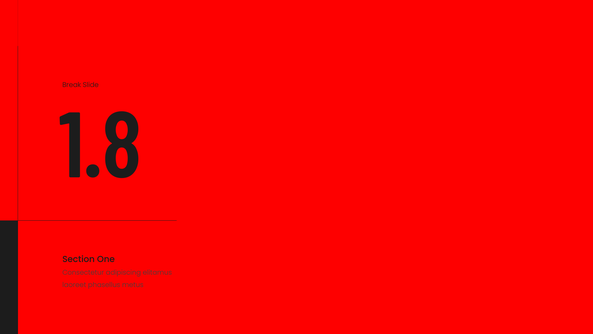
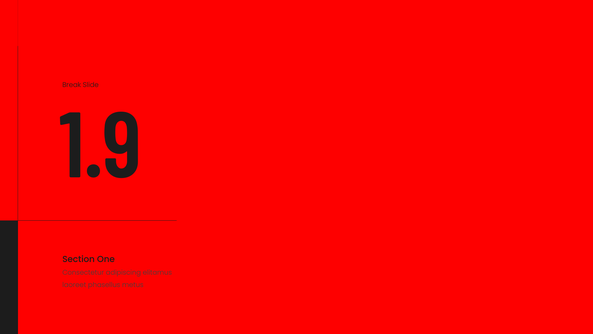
1.8: 1.8 -> 1.9
